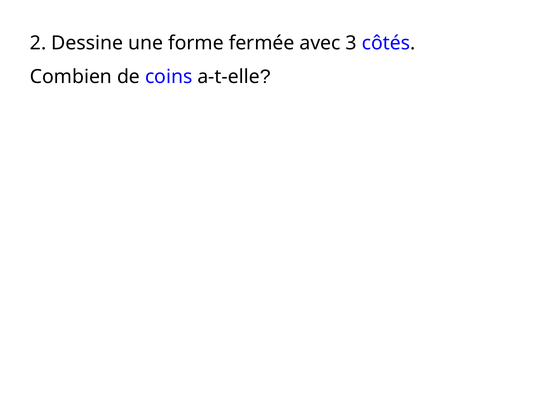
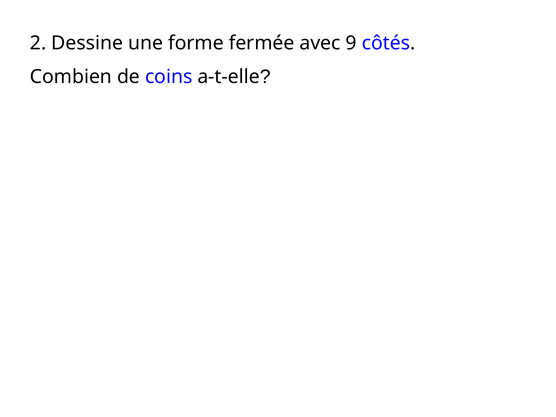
3: 3 -> 9
